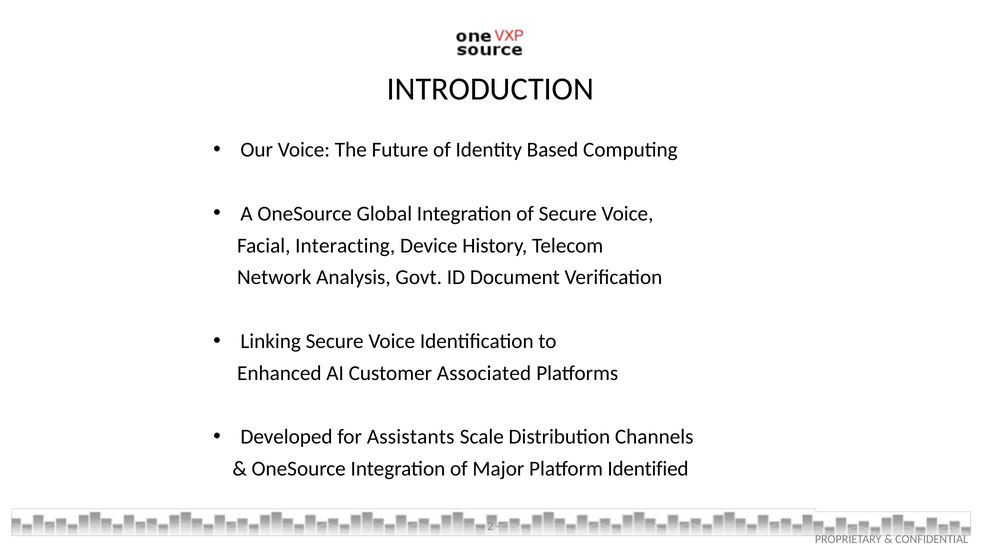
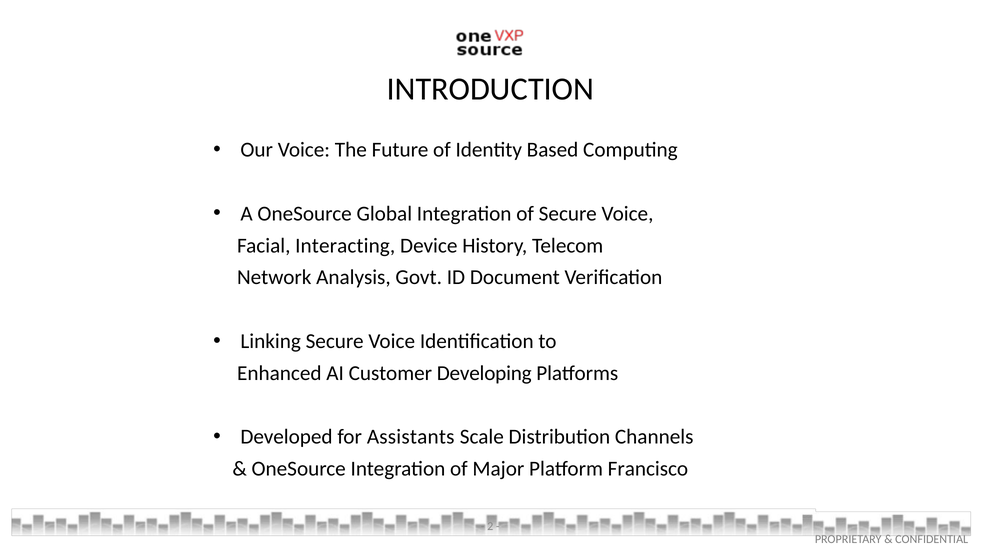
Associated: Associated -> Developing
Identified: Identified -> Francisco
